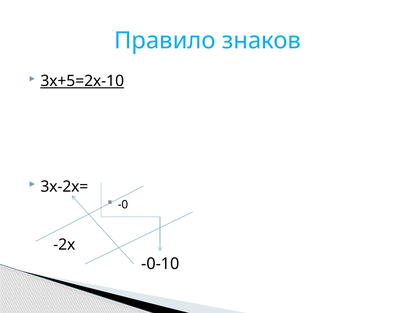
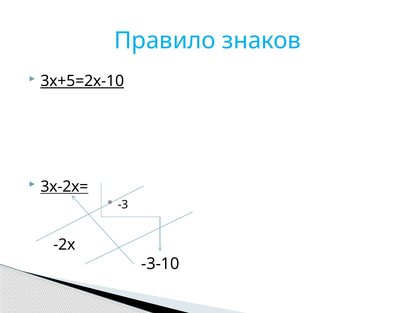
3х-2х= underline: none -> present
-0: -0 -> -3
-0-10: -0-10 -> -3-10
